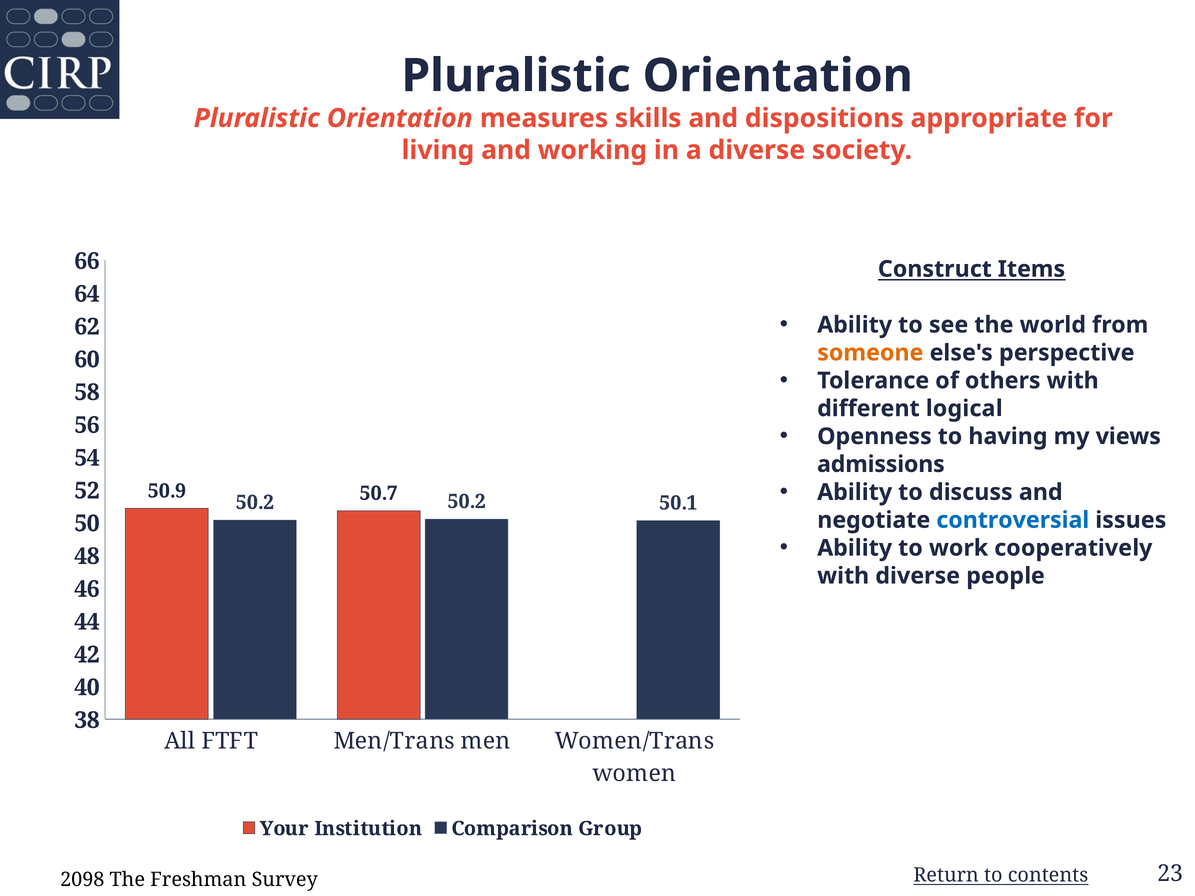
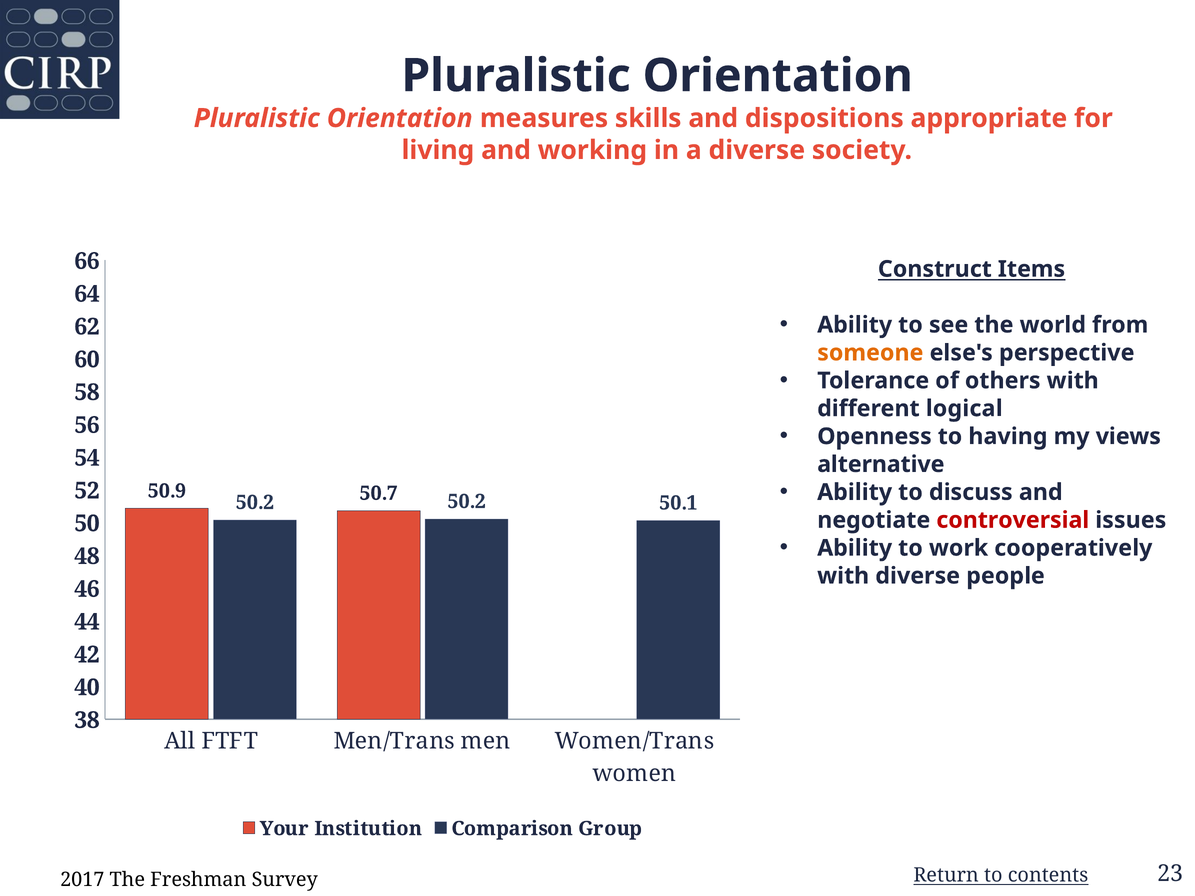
admissions: admissions -> alternative
controversial colour: blue -> red
2098: 2098 -> 2017
